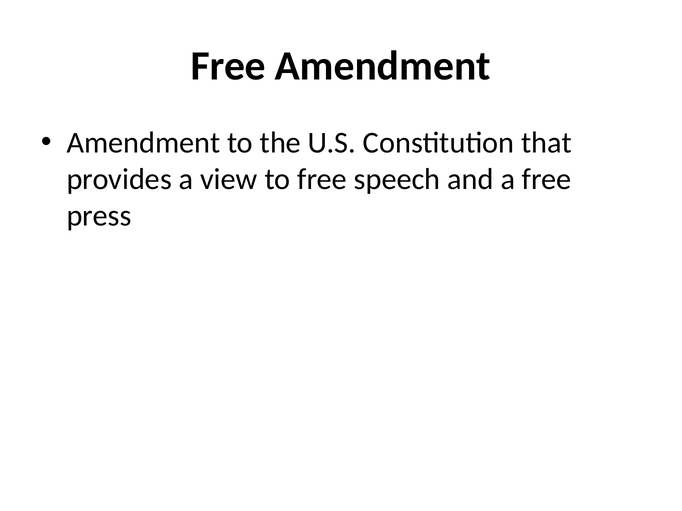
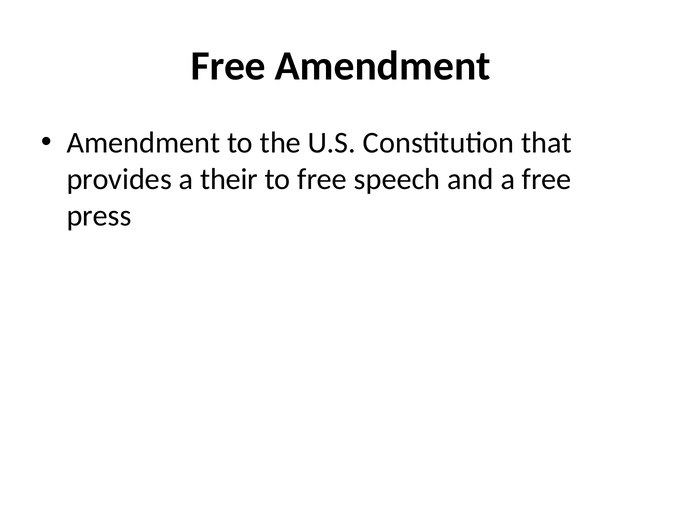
view: view -> their
